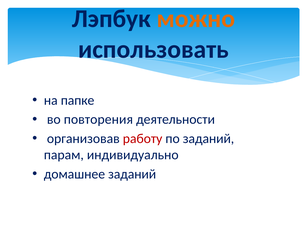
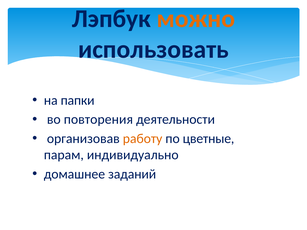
папке: папке -> папки
работу colour: red -> orange
по заданий: заданий -> цветные
